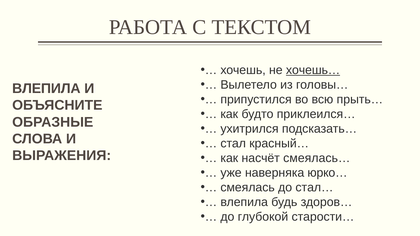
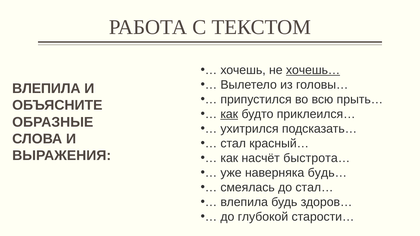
как at (229, 114) underline: none -> present
смеялась…: смеялась… -> быстрота…
юрко…: юрко… -> будь…
